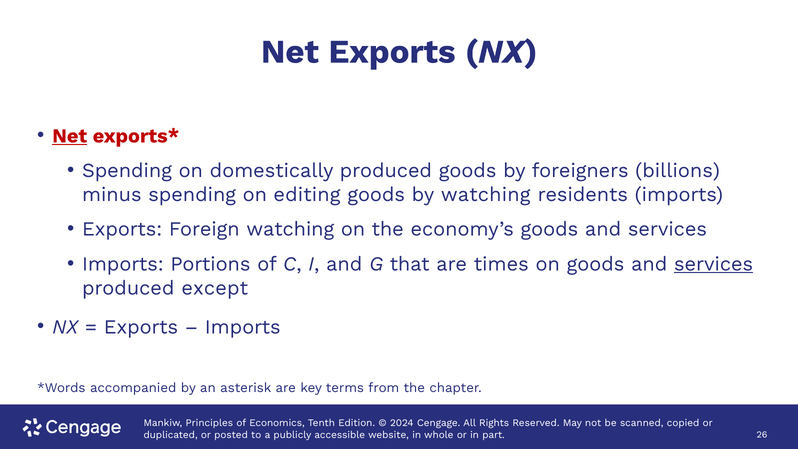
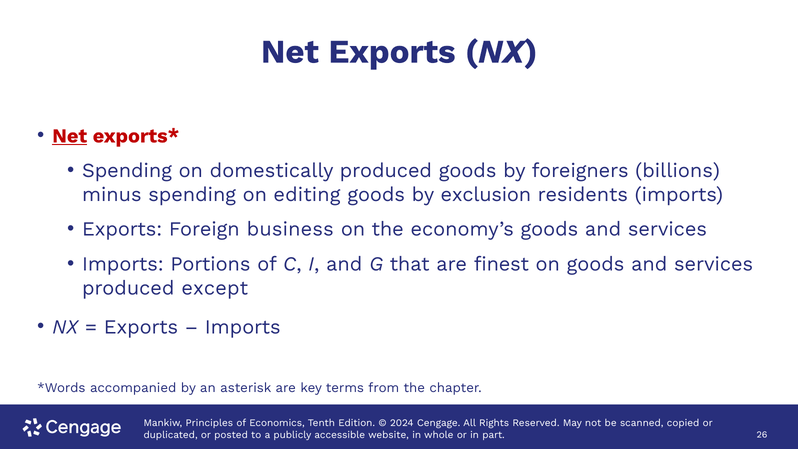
by watching: watching -> exclusion
Foreign watching: watching -> business
times: times -> finest
services at (714, 264) underline: present -> none
